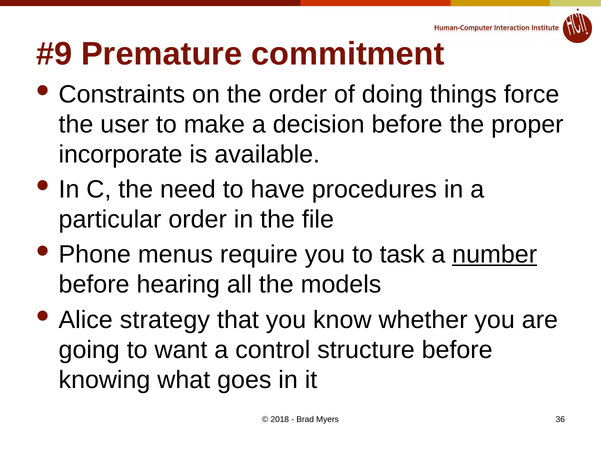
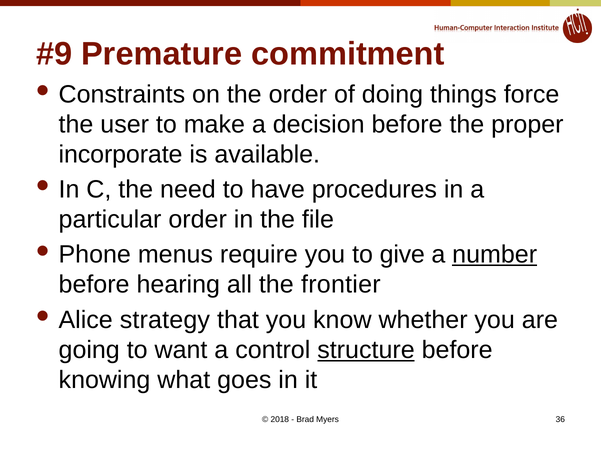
task: task -> give
models: models -> frontier
structure underline: none -> present
